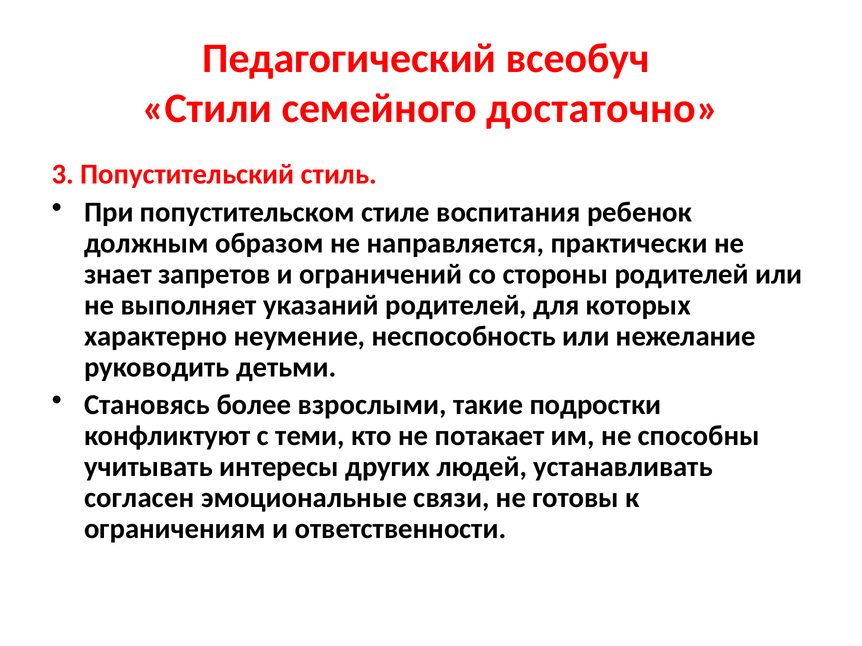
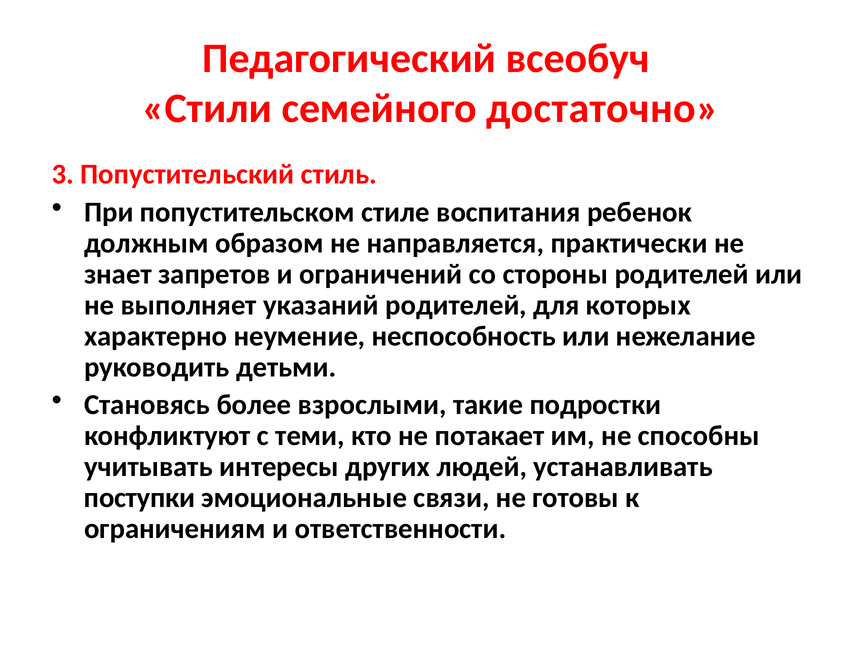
согласен: согласен -> поступки
